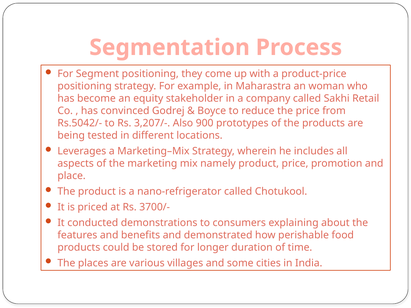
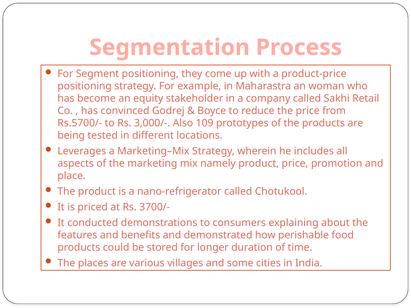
Rs.5042/-: Rs.5042/- -> Rs.5700/-
3,207/-: 3,207/- -> 3,000/-
900: 900 -> 109
